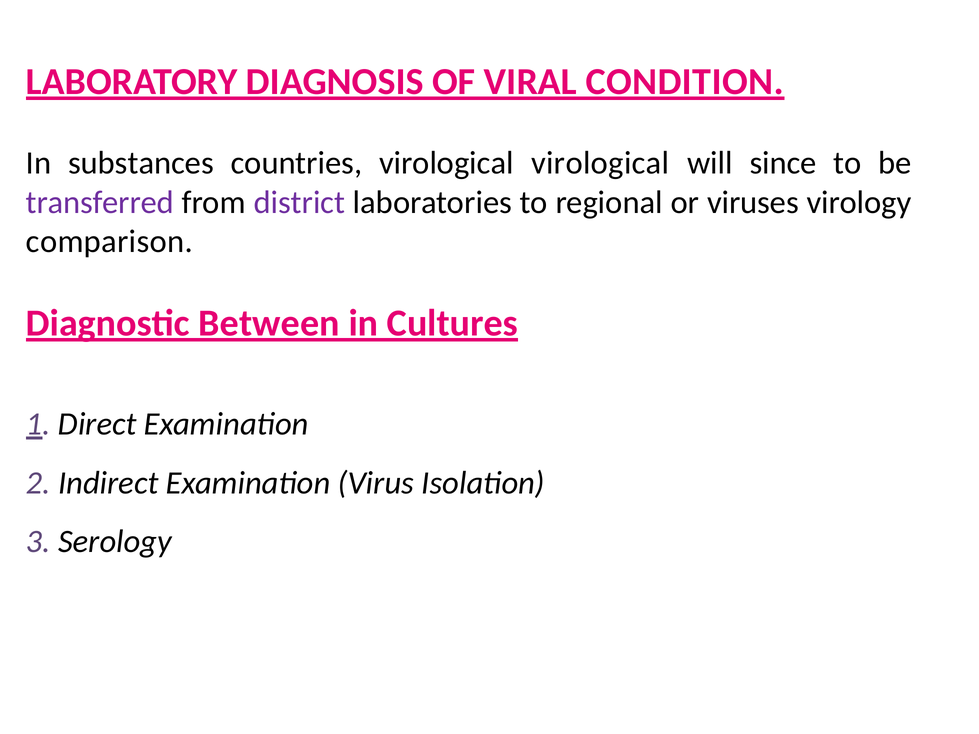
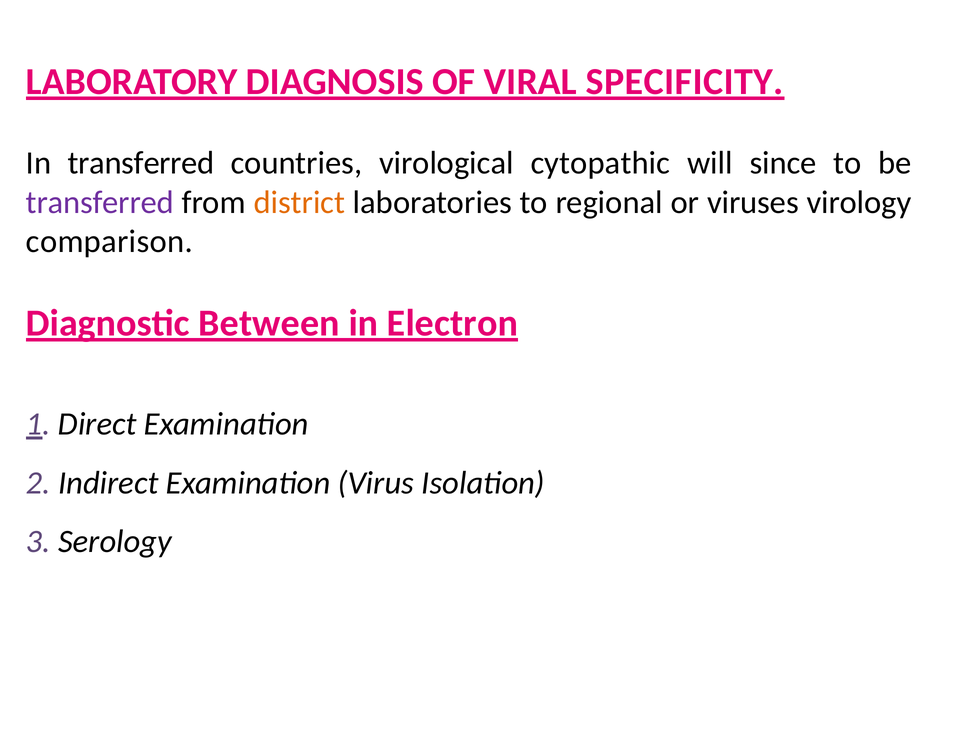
CONDITION: CONDITION -> SPECIFICITY
In substances: substances -> transferred
virological virological: virological -> cytopathic
district colour: purple -> orange
Cultures: Cultures -> Electron
